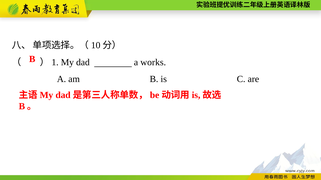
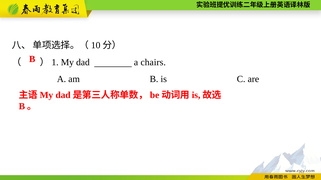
works: works -> chairs
